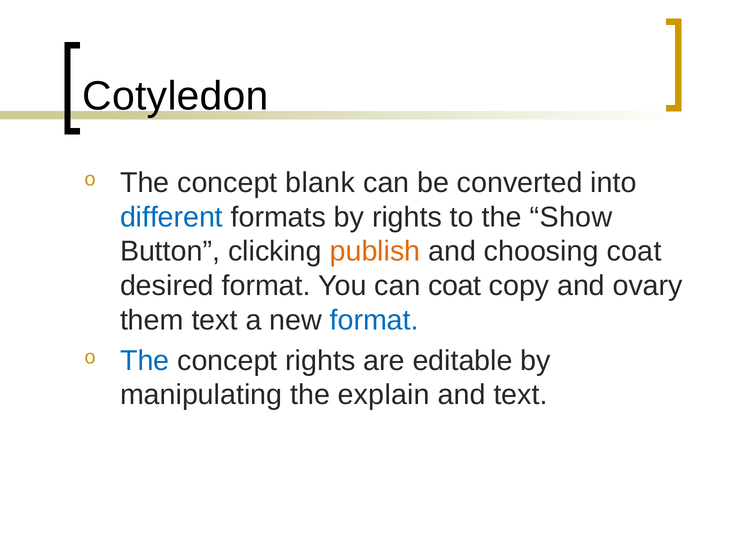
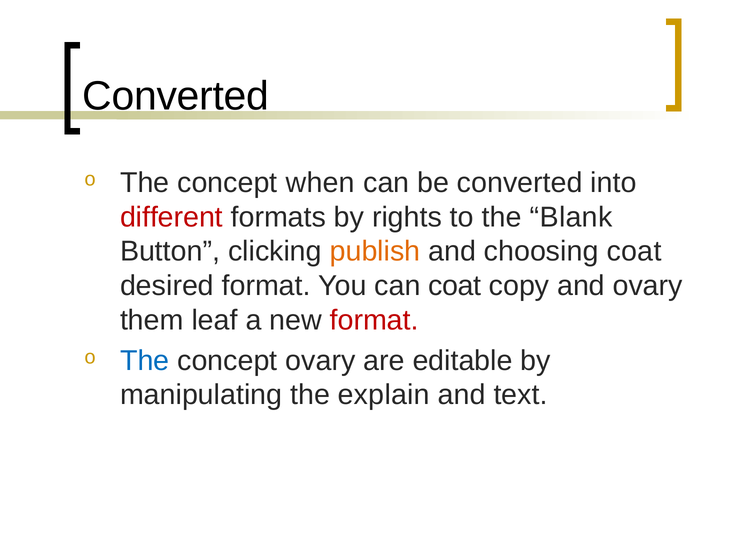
Cotyledon at (176, 96): Cotyledon -> Converted
blank: blank -> when
different colour: blue -> red
Show: Show -> Blank
them text: text -> leaf
format at (374, 320) colour: blue -> red
concept rights: rights -> ovary
